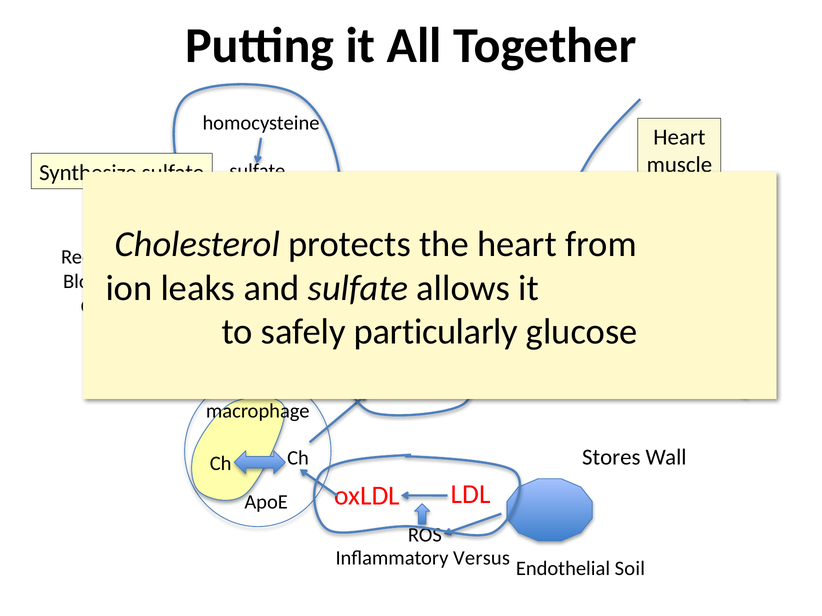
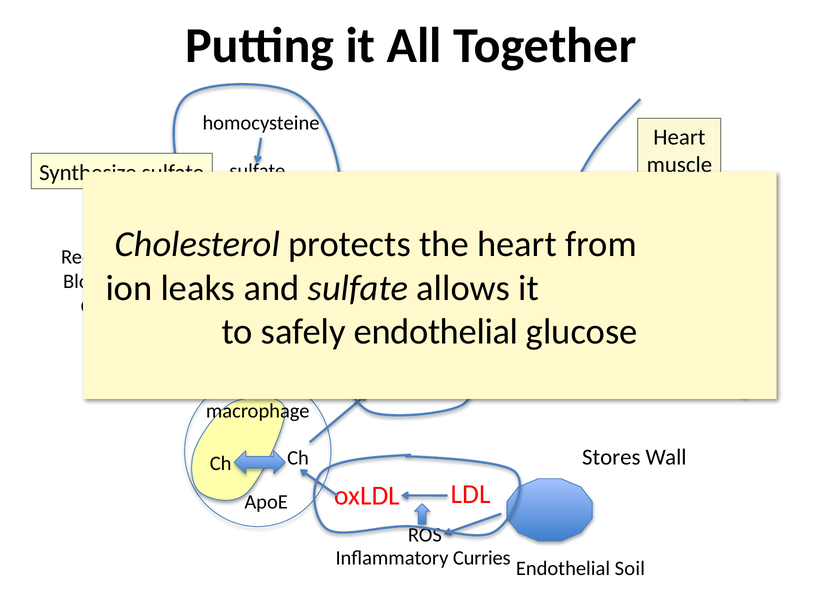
particularly at (436, 332): particularly -> endothelial
Versus: Versus -> Curries
